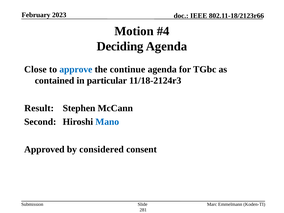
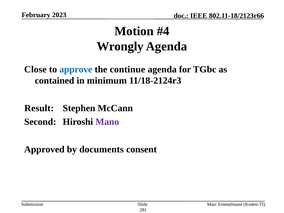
Deciding: Deciding -> Wrongly
particular: particular -> minimum
Mano colour: blue -> purple
considered: considered -> documents
